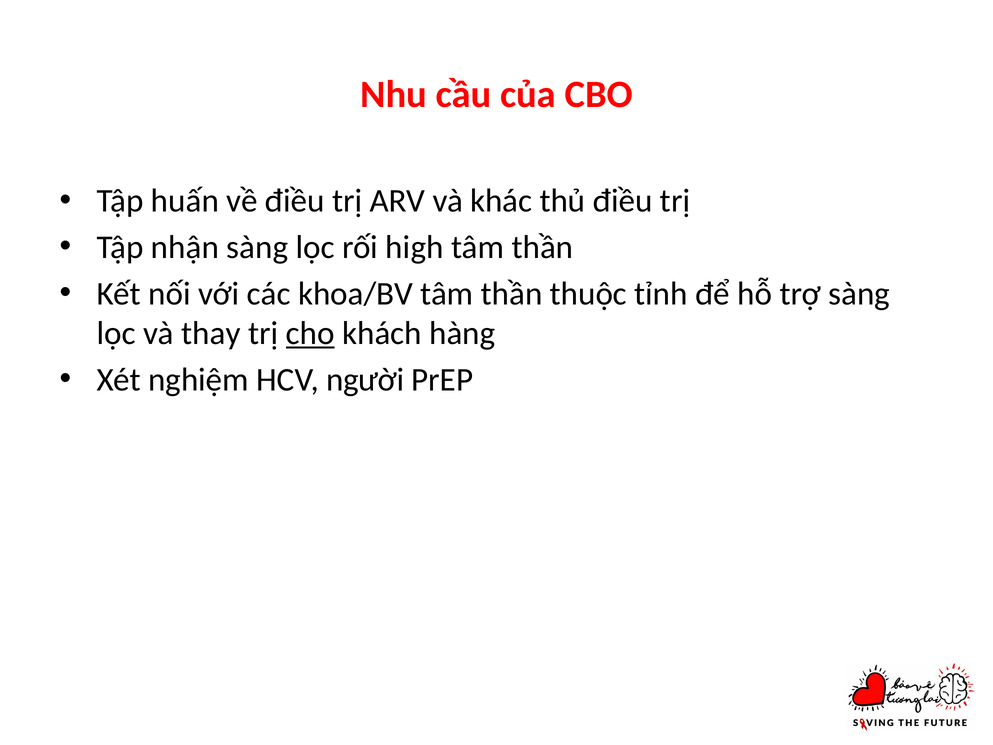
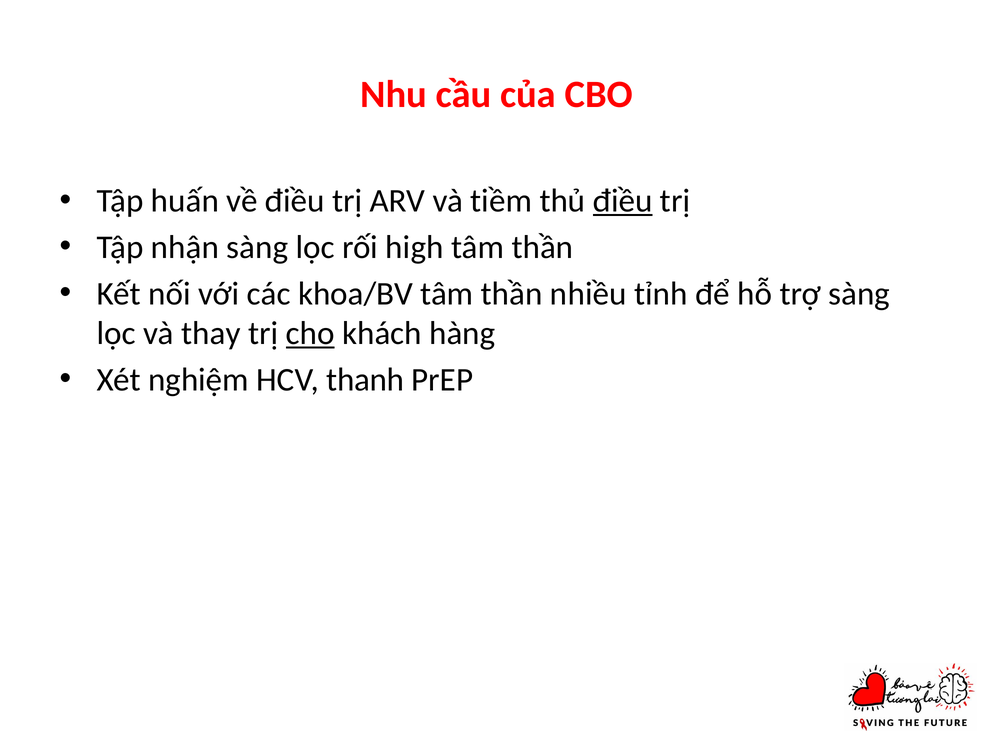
khác: khác -> tiềm
điều at (623, 201) underline: none -> present
thuộc: thuộc -> nhiều
người: người -> thanh
